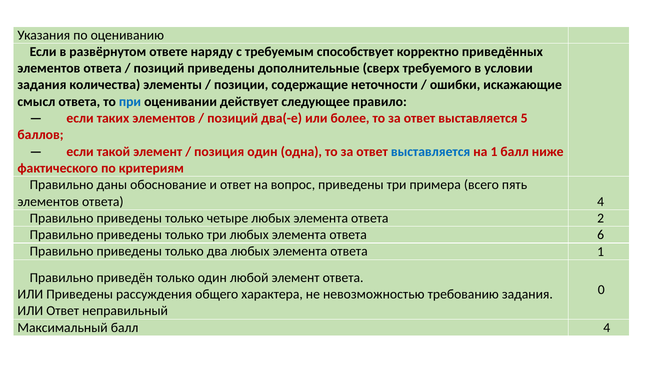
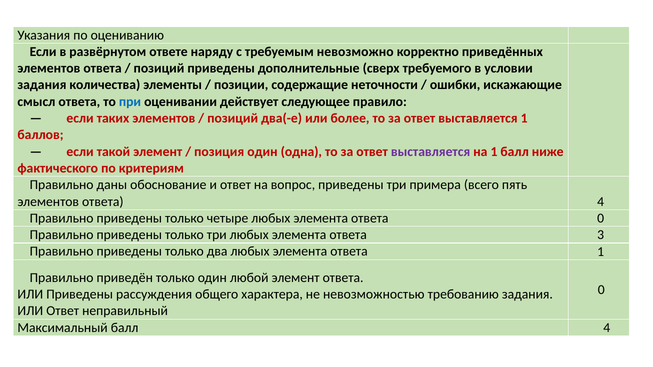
способствует: способствует -> невозможно
выставляется 5: 5 -> 1
выставляется at (431, 152) colour: blue -> purple
ответа 2: 2 -> 0
6: 6 -> 3
